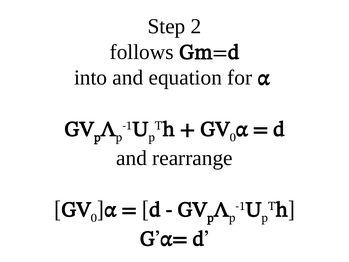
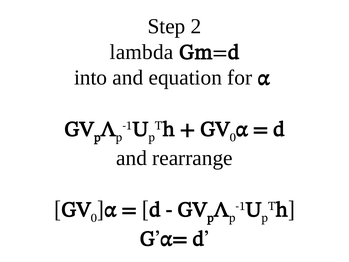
follows: follows -> lambda
